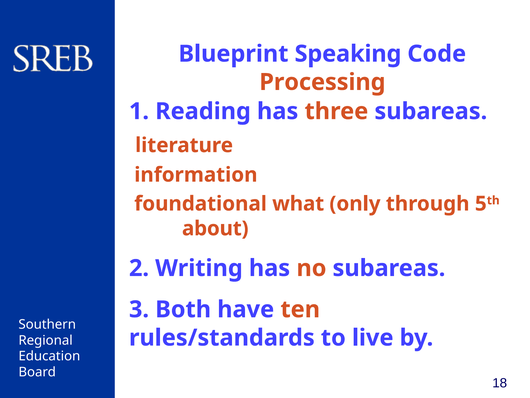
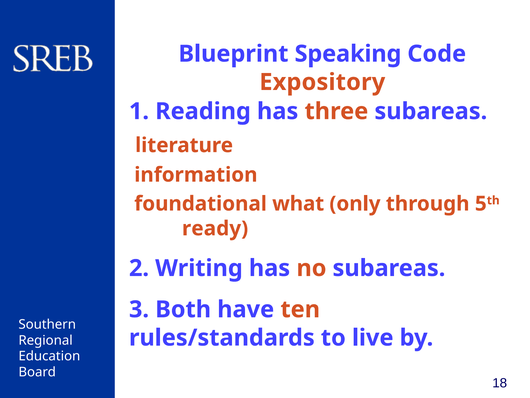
Processing: Processing -> Expository
about: about -> ready
